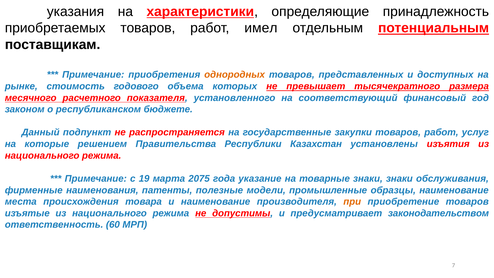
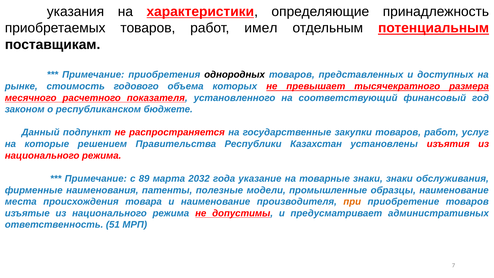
однородных colour: orange -> black
19: 19 -> 89
2075: 2075 -> 2032
законодательством: законодательством -> административных
60: 60 -> 51
